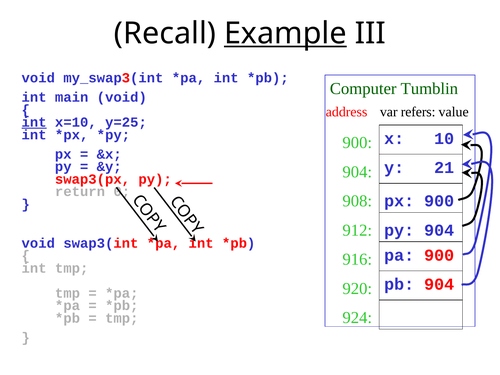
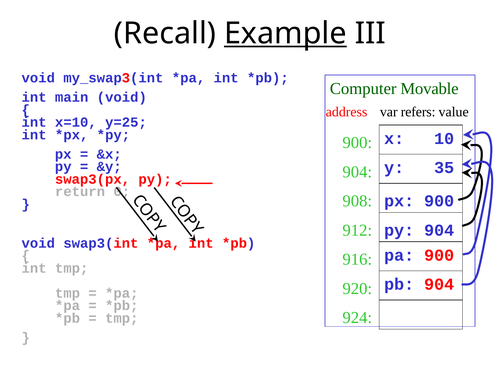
Tumblin: Tumblin -> Movable
int at (34, 122) underline: present -> none
21: 21 -> 35
